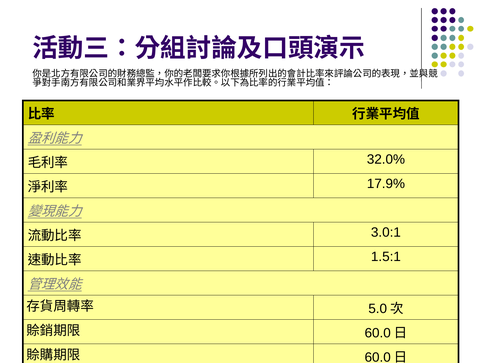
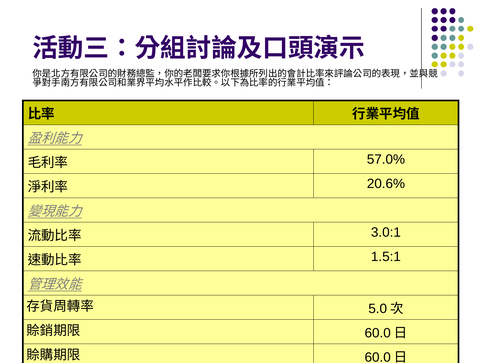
32.0%: 32.0% -> 57.0%
17.9%: 17.9% -> 20.6%
